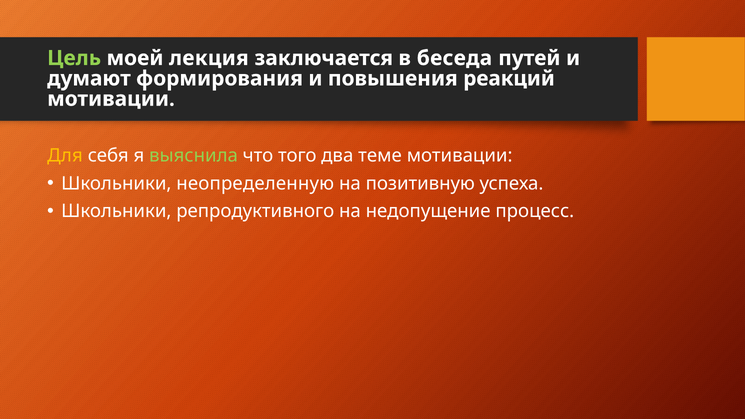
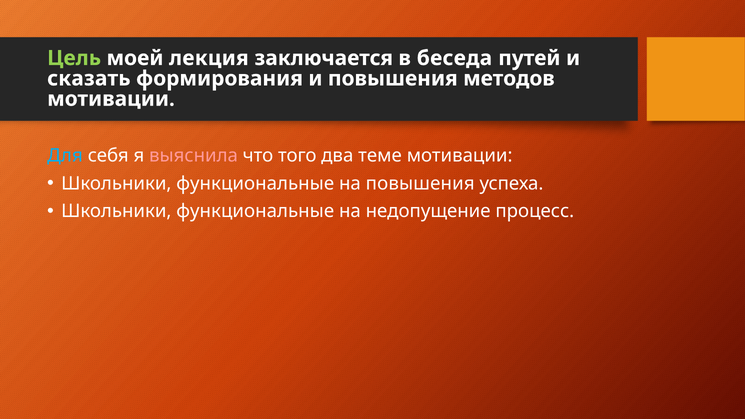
думают: думают -> сказать
реакций: реакций -> методов
Для colour: yellow -> light blue
выяснила colour: light green -> pink
неопределенную at (255, 183): неопределенную -> функциональные
на позитивную: позитивную -> повышения
репродуктивного at (255, 211): репродуктивного -> функциональные
